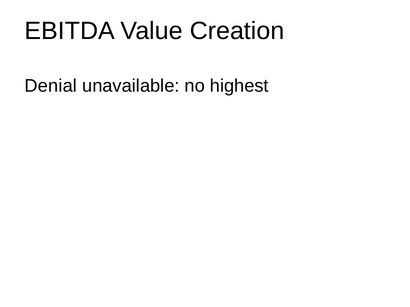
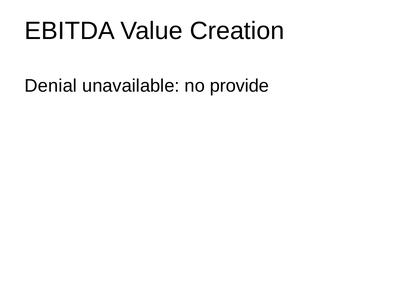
highest: highest -> provide
